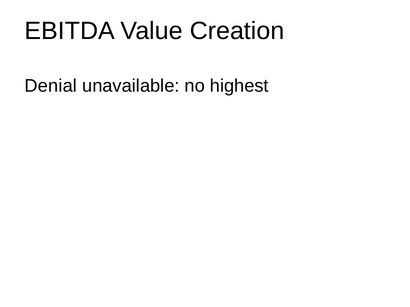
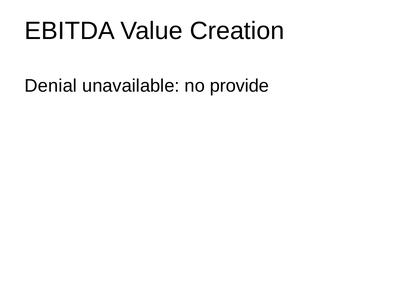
highest: highest -> provide
